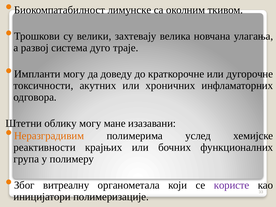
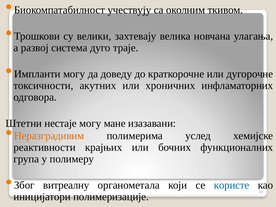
лимунске: лимунске -> учествују
облику: облику -> нестаје
користе colour: purple -> blue
